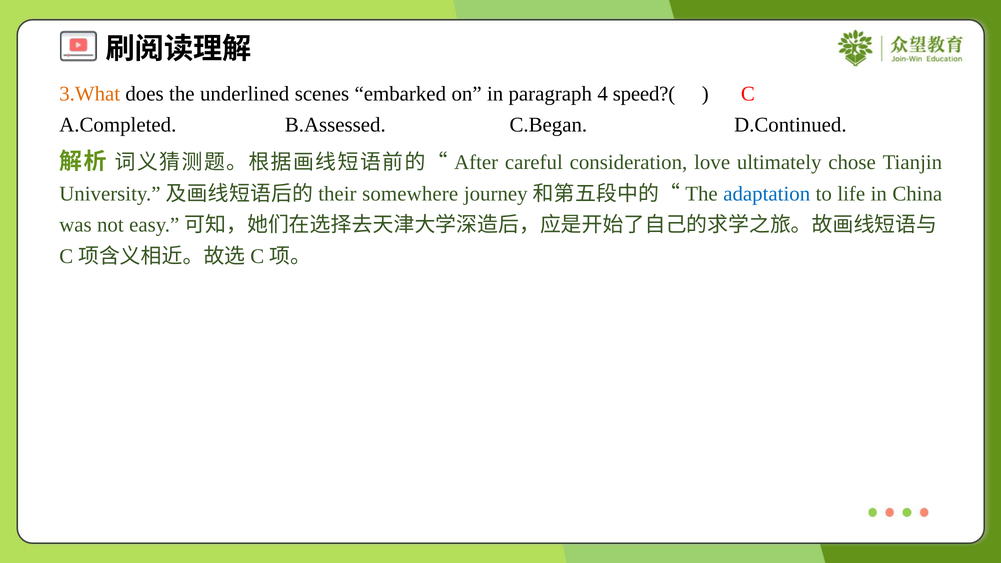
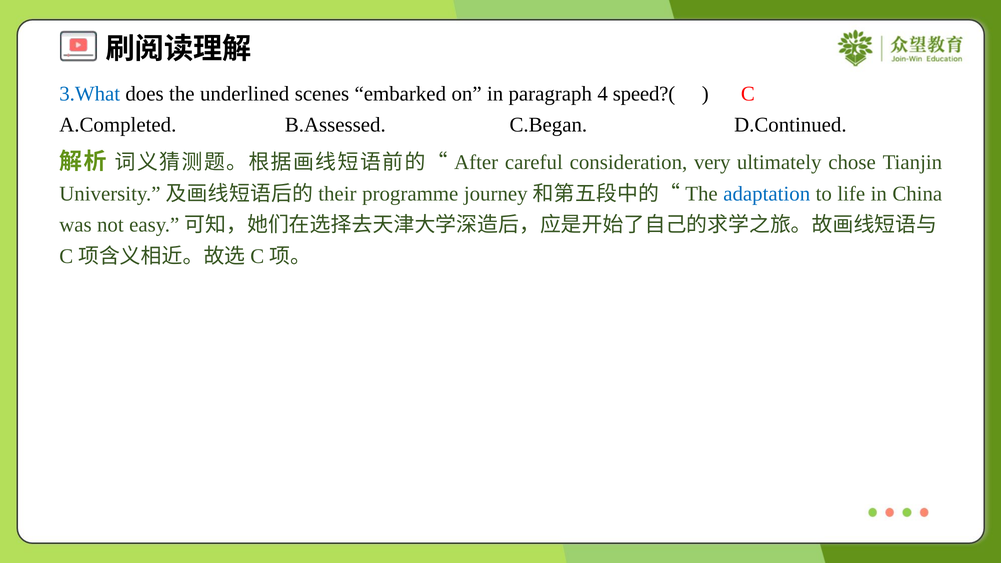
3.What colour: orange -> blue
love: love -> very
somewhere: somewhere -> programme
